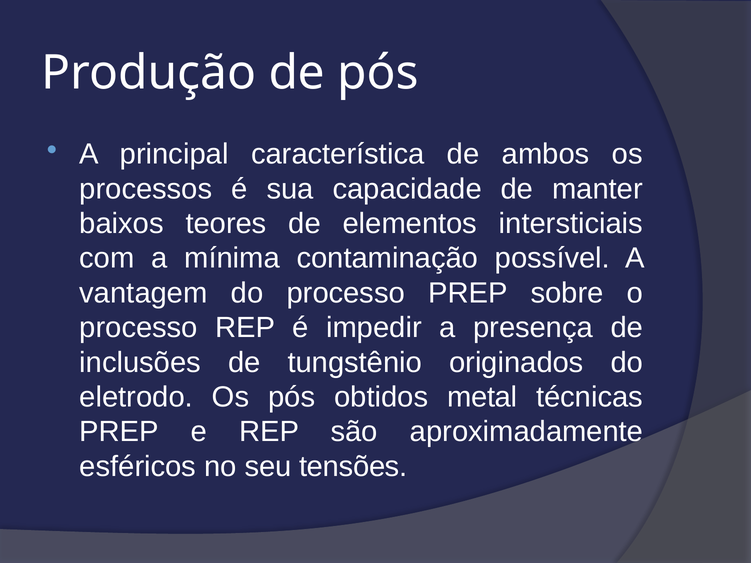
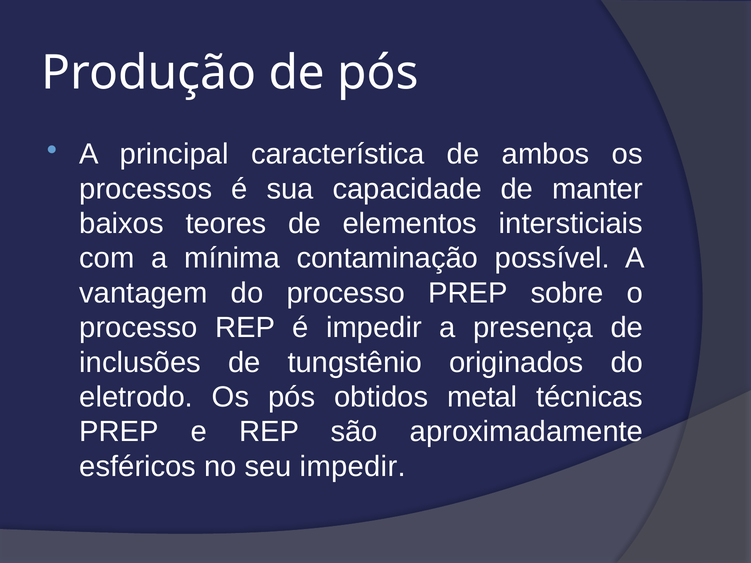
seu tensões: tensões -> impedir
